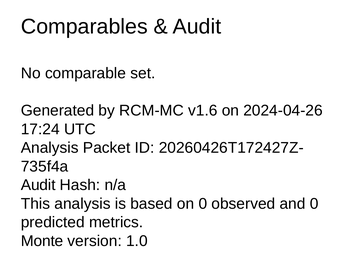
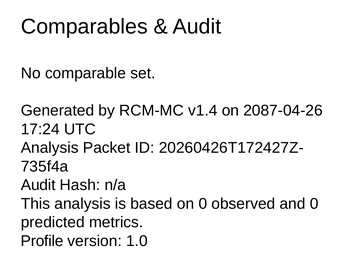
v1.6: v1.6 -> v1.4
2024-04-26: 2024-04-26 -> 2087-04-26
Monte: Monte -> Profile
